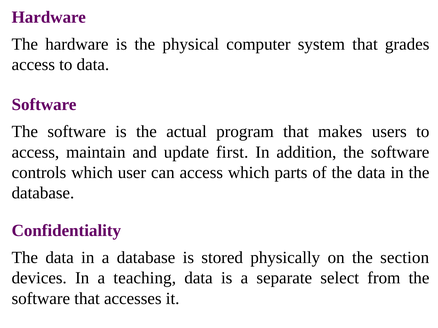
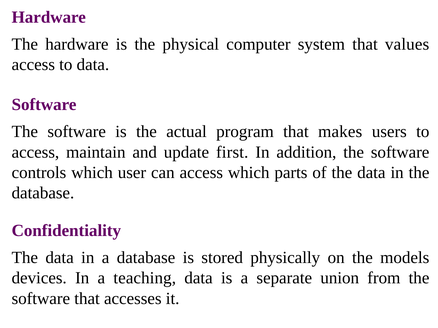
grades: grades -> values
section: section -> models
select: select -> union
